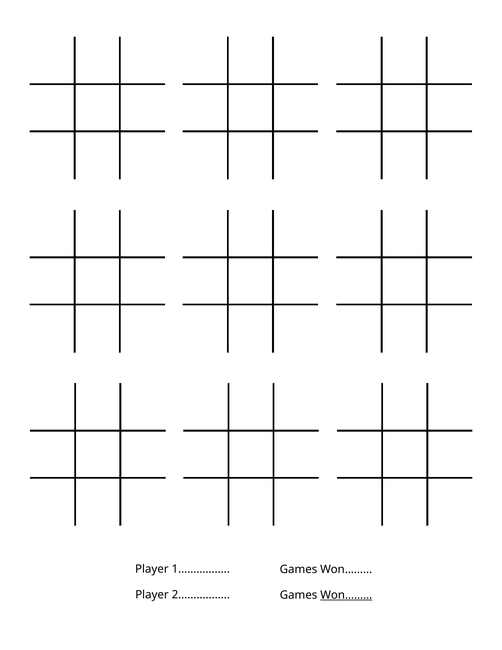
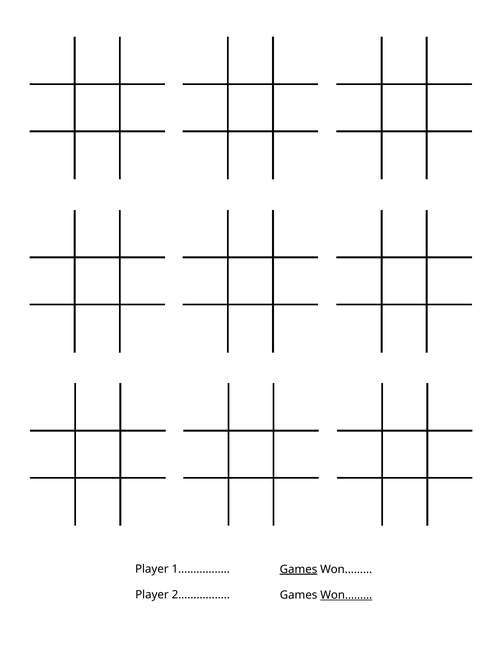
Games at (298, 569) underline: none -> present
